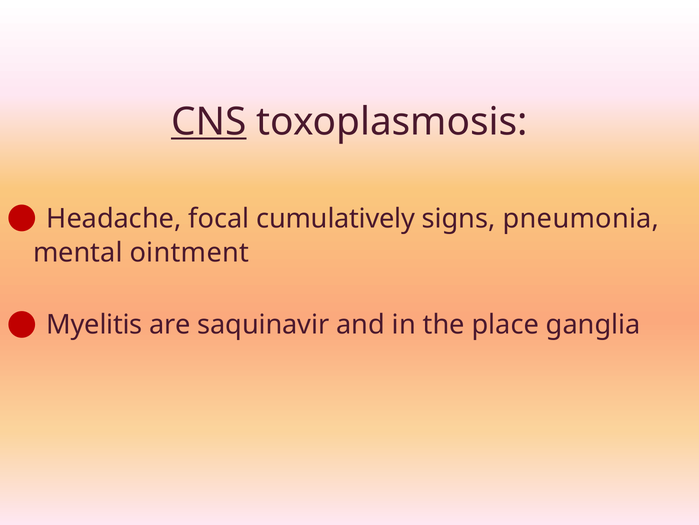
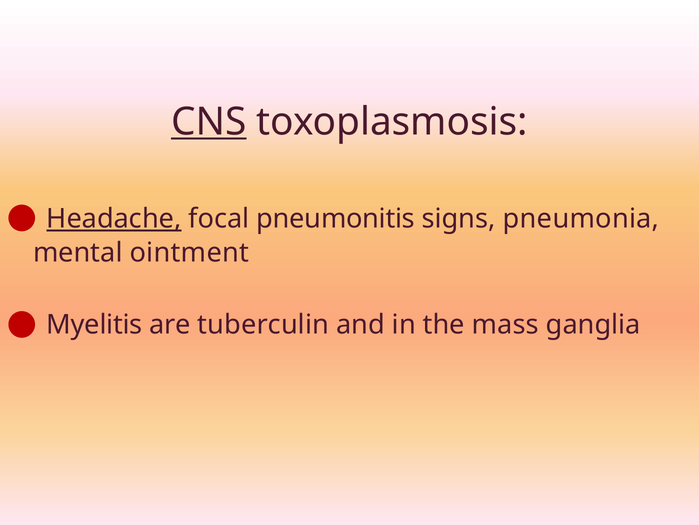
Headache underline: none -> present
cumulatively: cumulatively -> pneumonitis
saquinavir: saquinavir -> tuberculin
place: place -> mass
